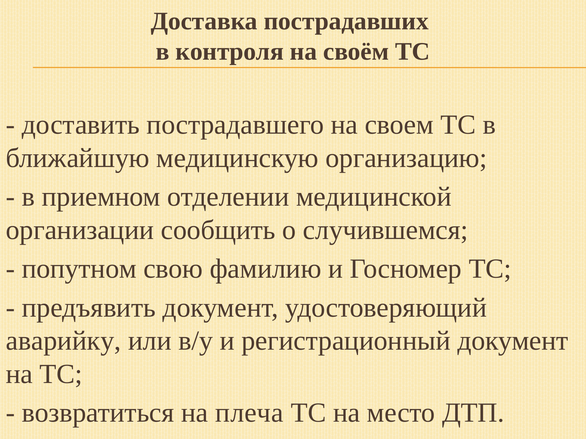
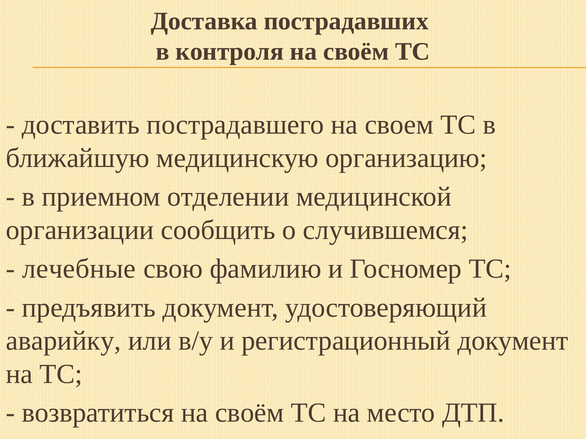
попутном: попутном -> лечебные
возвратиться на плеча: плеча -> своём
